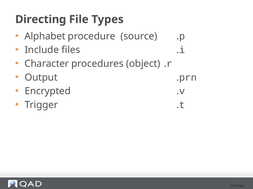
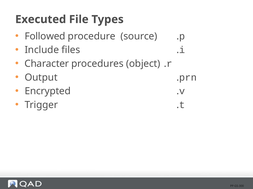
Directing: Directing -> Executed
Alphabet: Alphabet -> Followed
